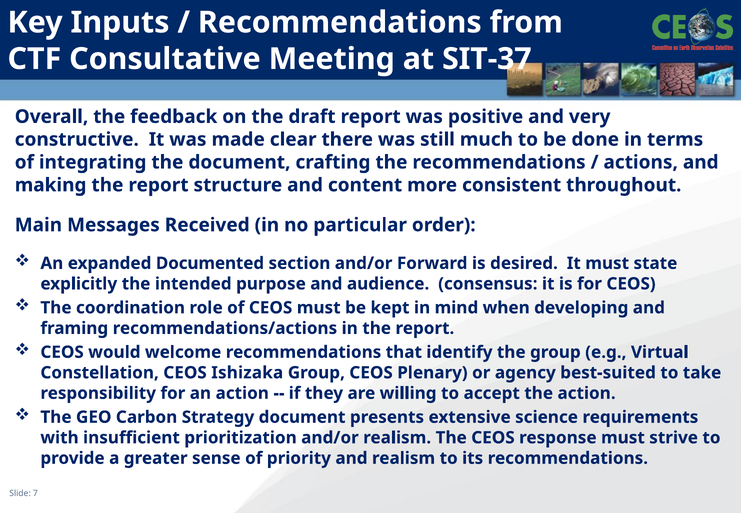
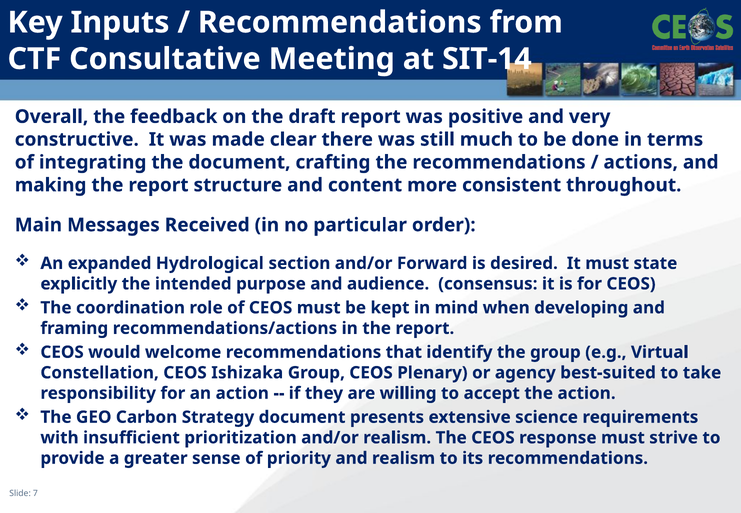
SIT-37: SIT-37 -> SIT-14
Documented: Documented -> Hydrological
